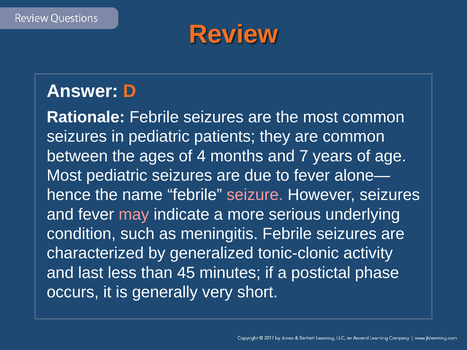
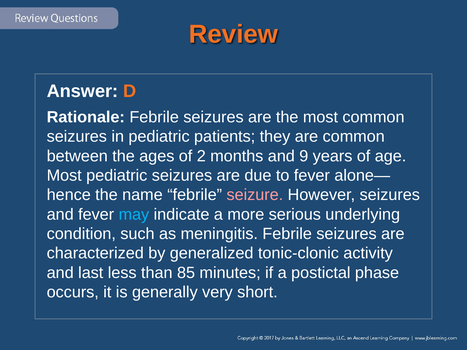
4: 4 -> 2
7: 7 -> 9
may colour: pink -> light blue
45: 45 -> 85
